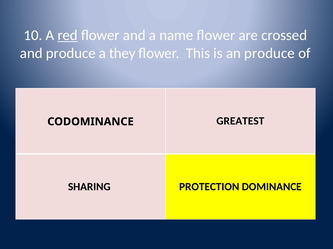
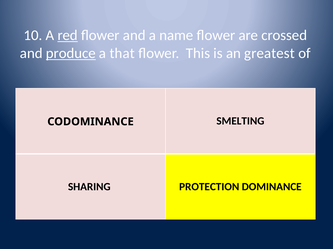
produce at (71, 53) underline: none -> present
they: they -> that
an produce: produce -> greatest
GREATEST: GREATEST -> SMELTING
